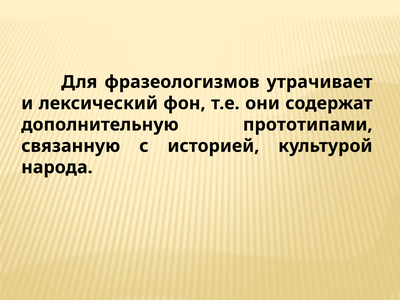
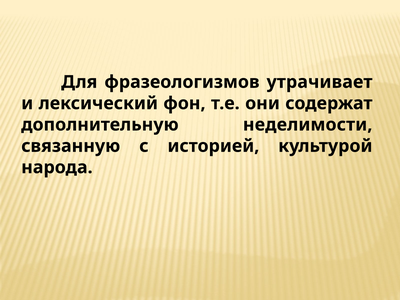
прототипами: прототипами -> неделимости
